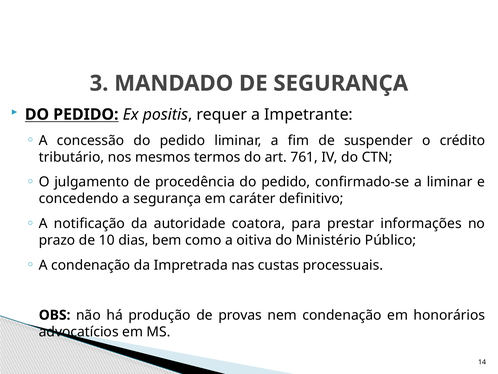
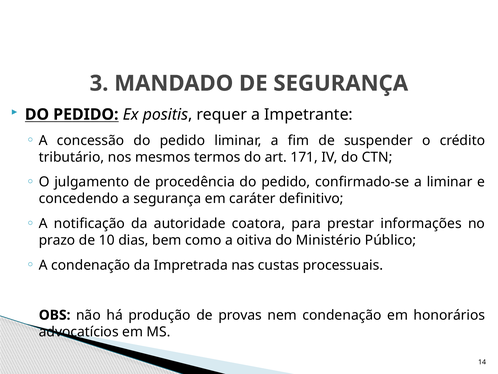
761: 761 -> 171
